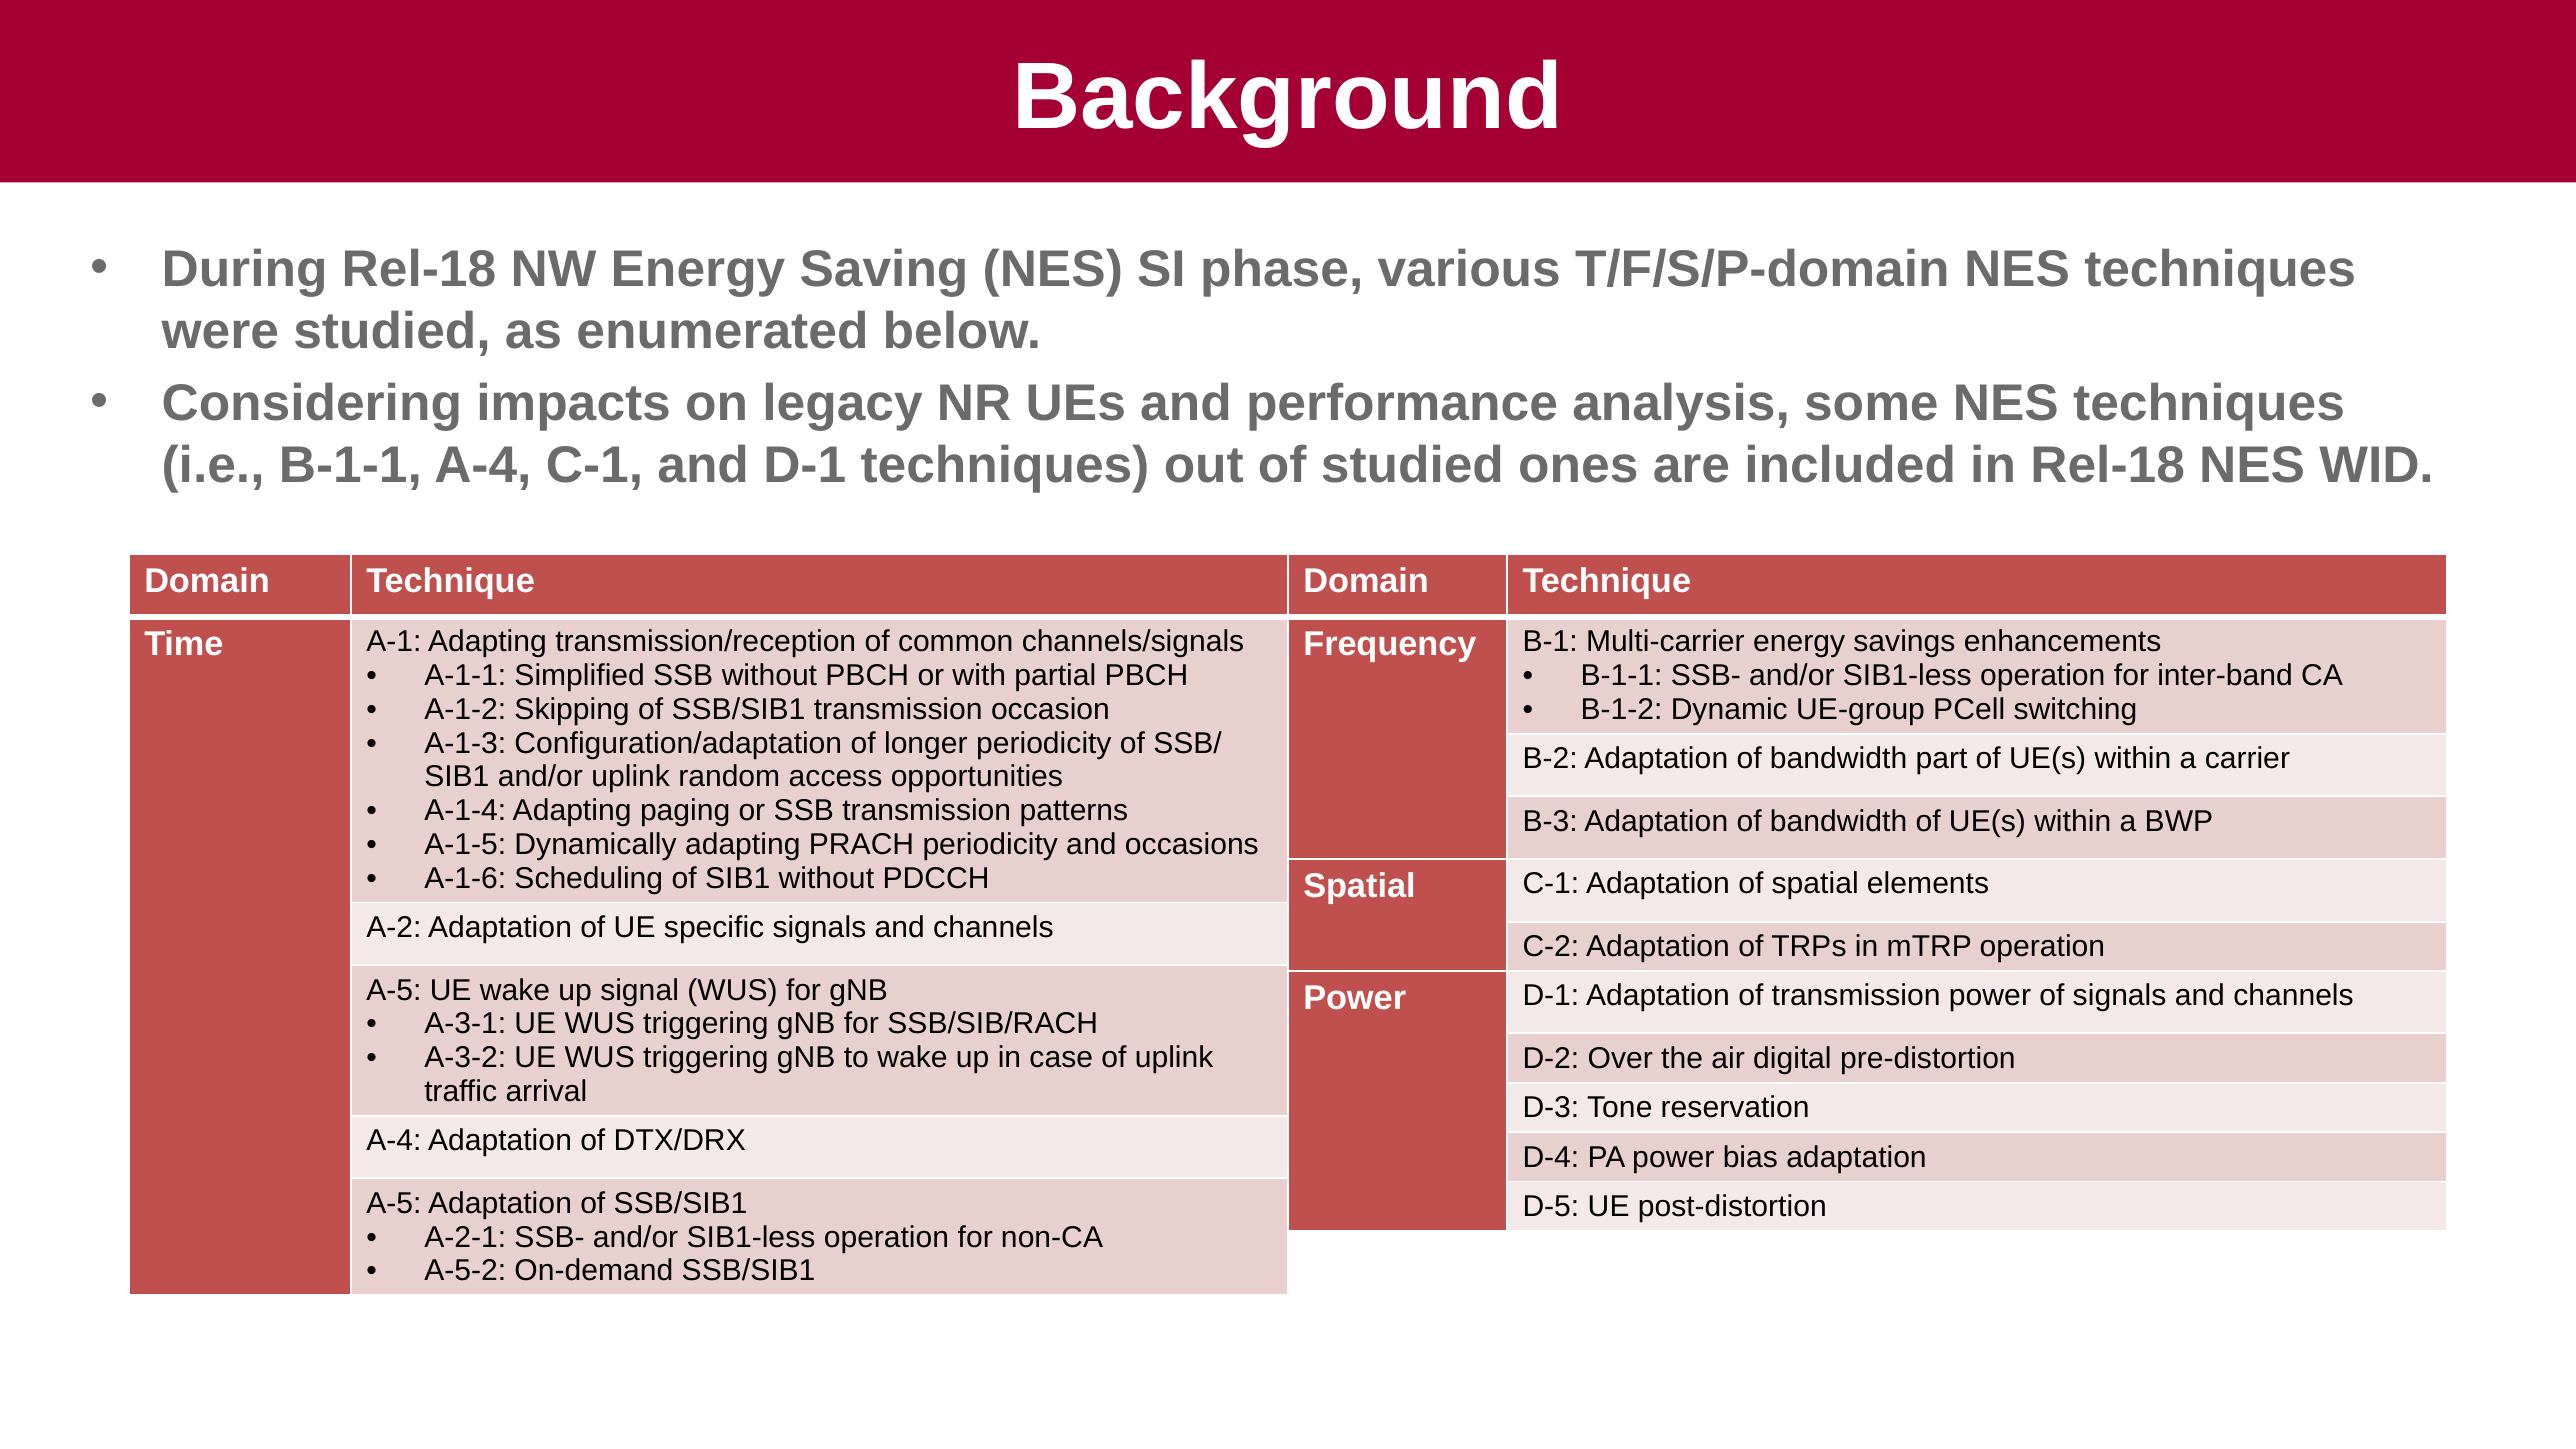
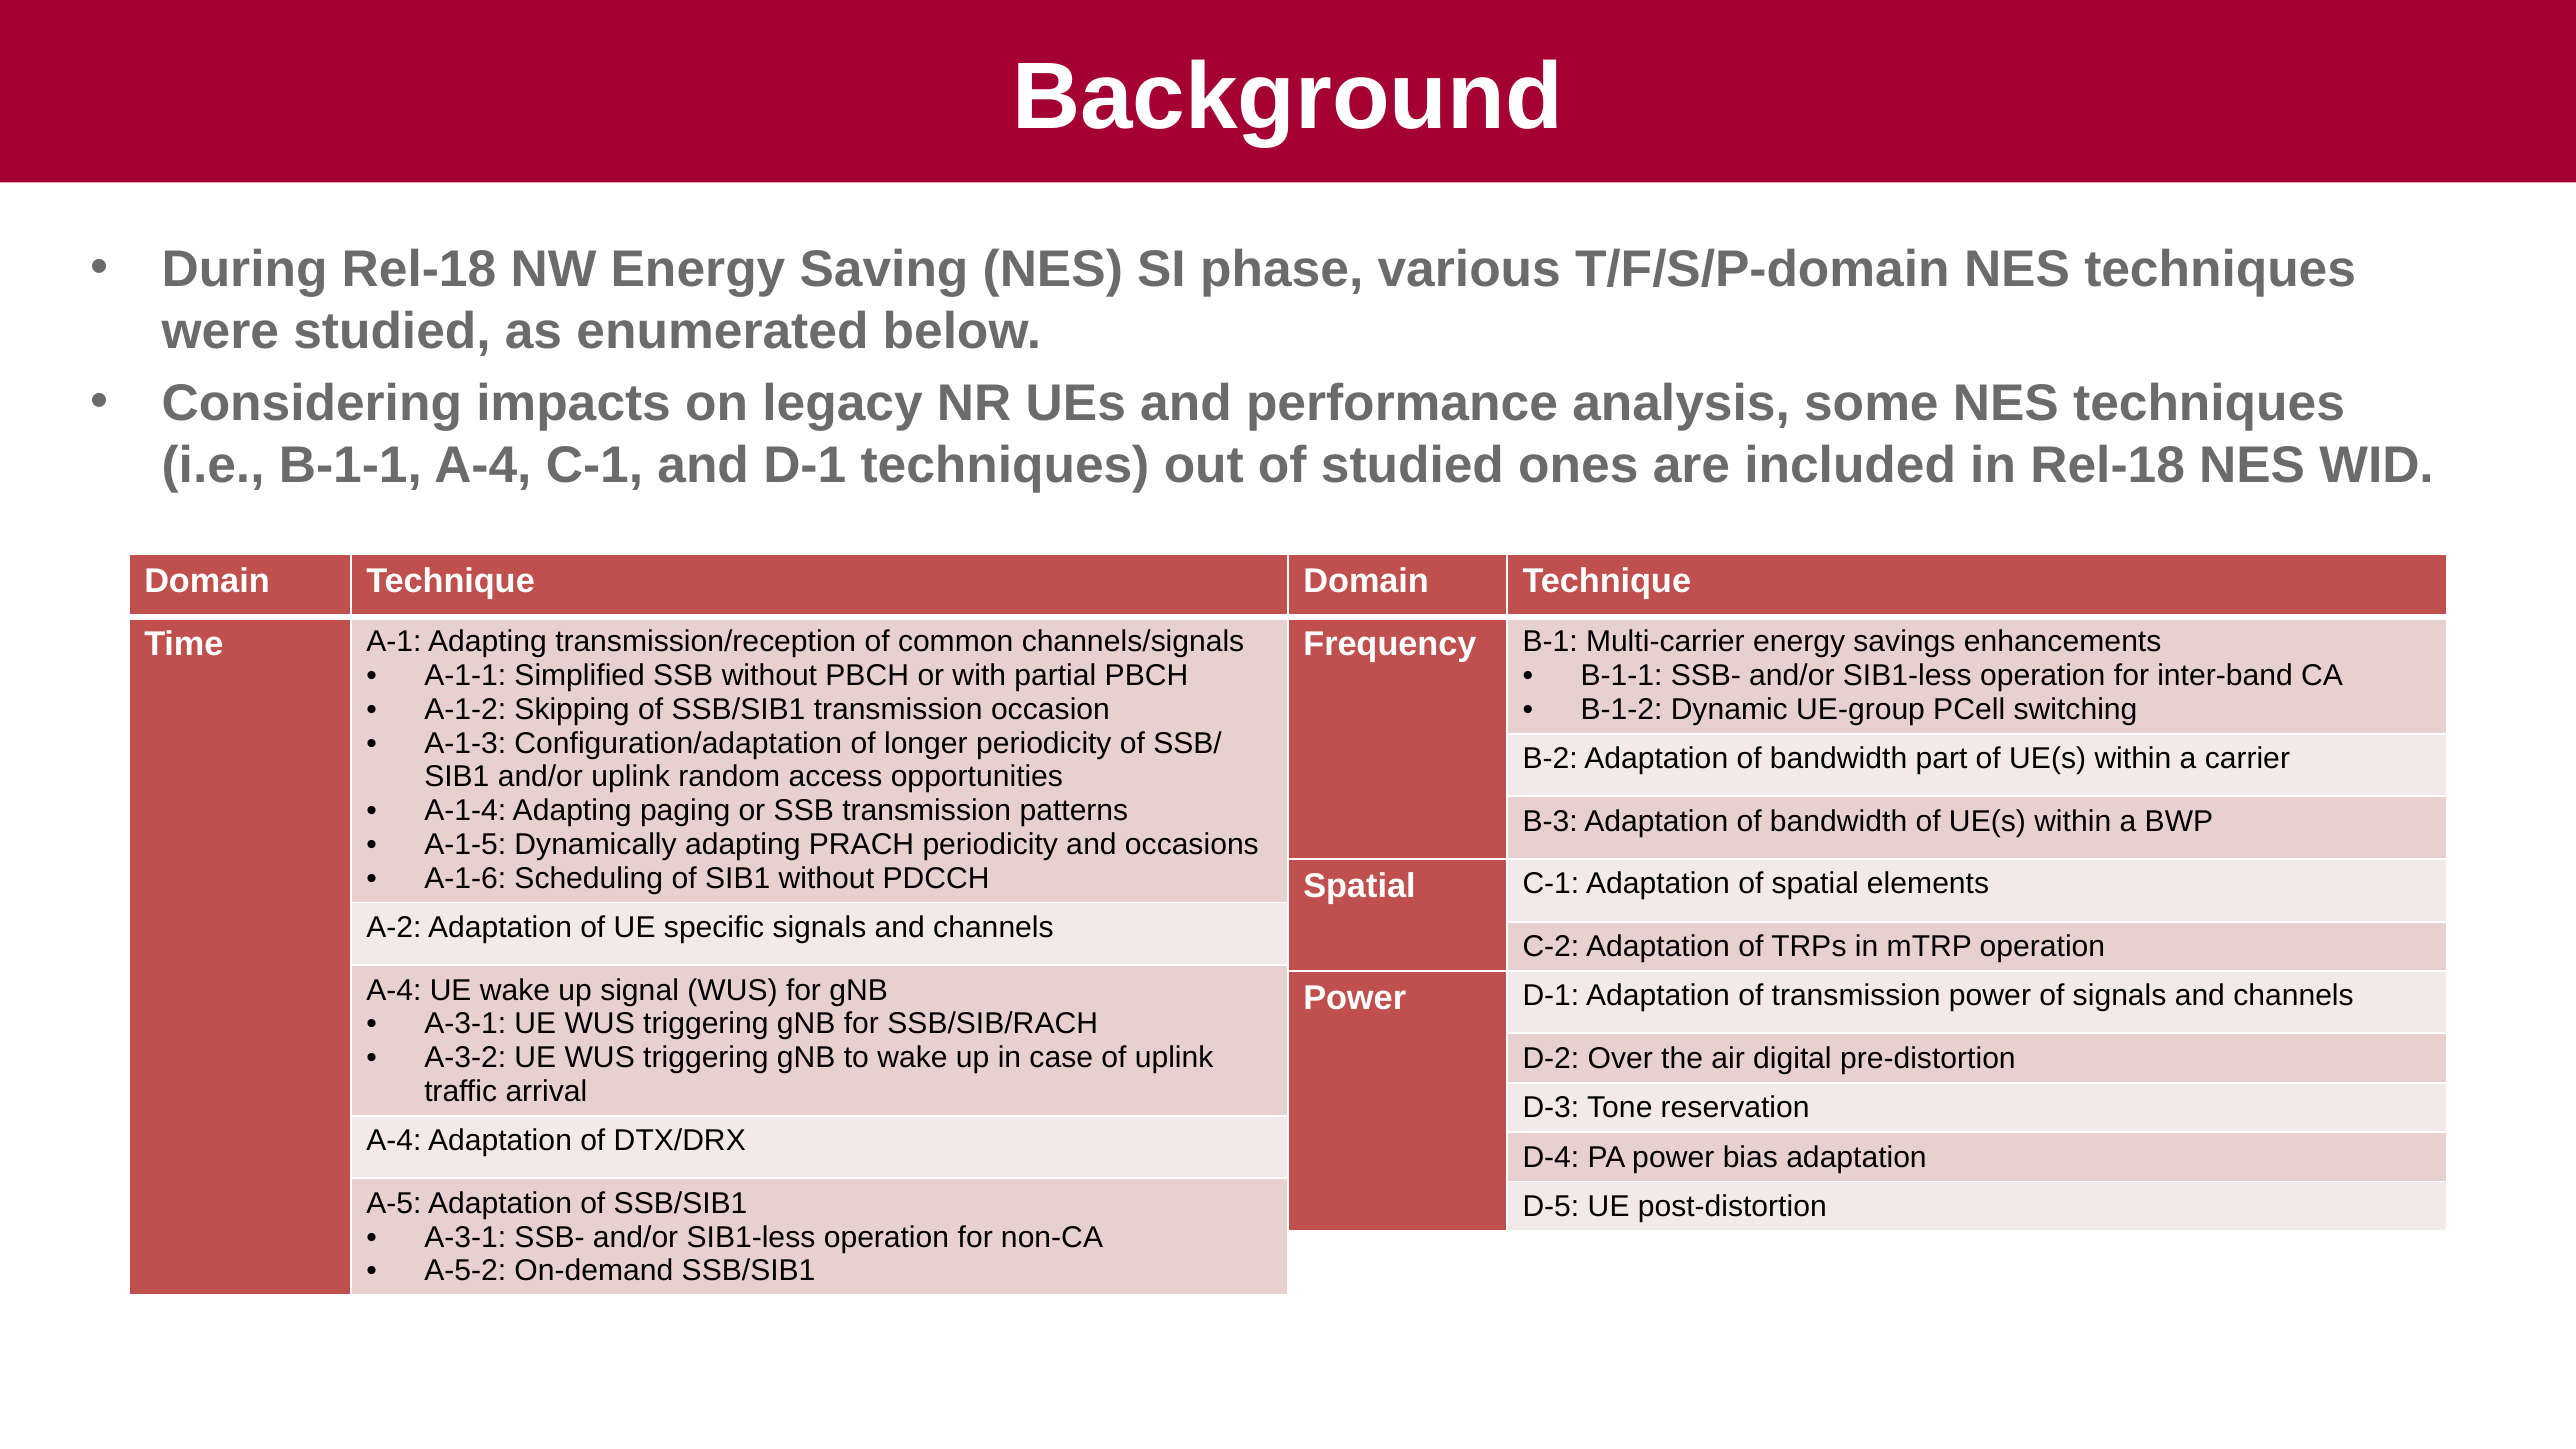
A-5 at (394, 990): A-5 -> A-4
A-2-1 at (465, 1237): A-2-1 -> A-3-1
